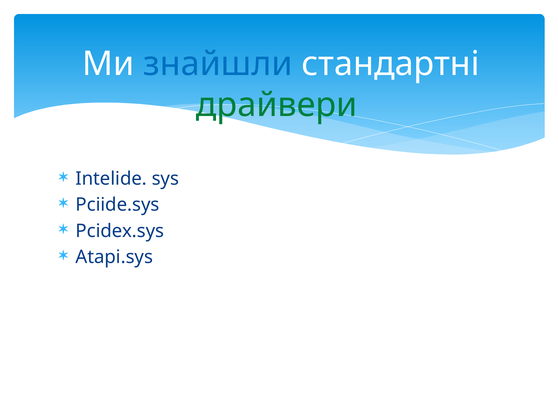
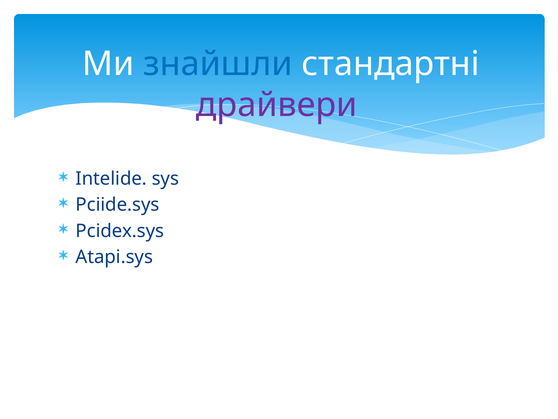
драйвери colour: green -> purple
